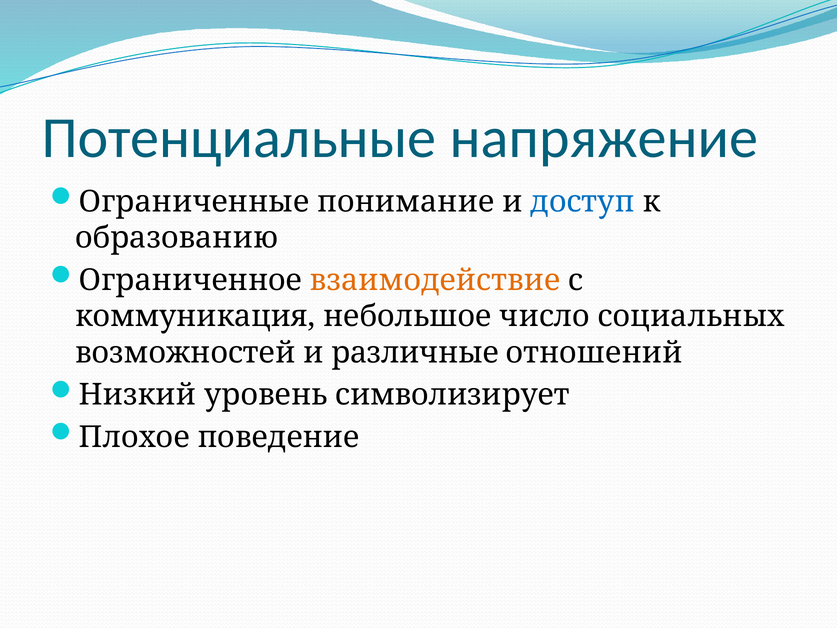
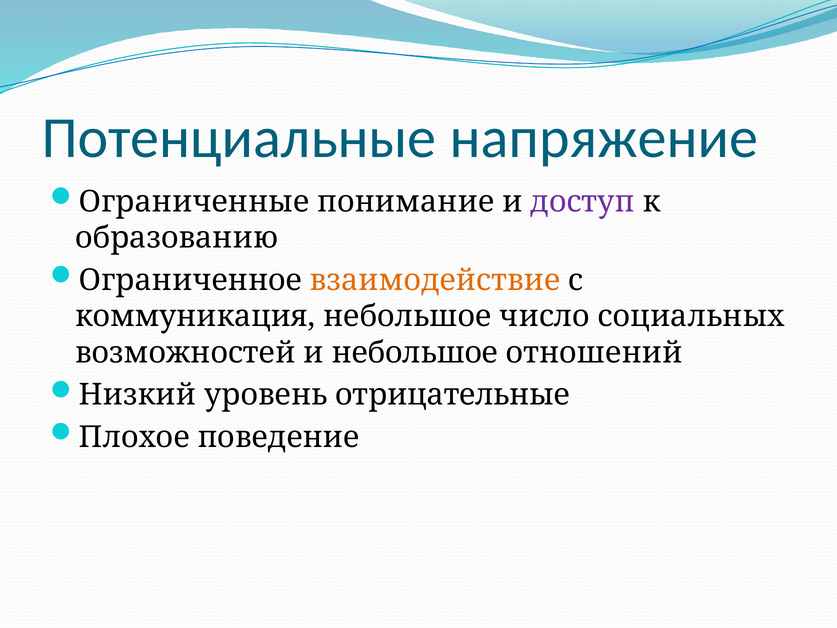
доступ colour: blue -> purple
и различные: различные -> небольшое
символизирует: символизирует -> отрицательные
